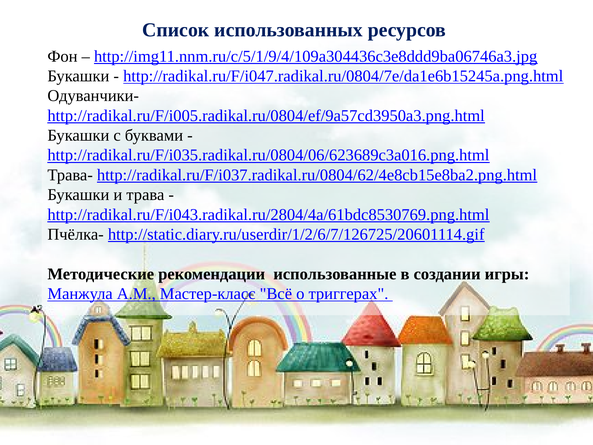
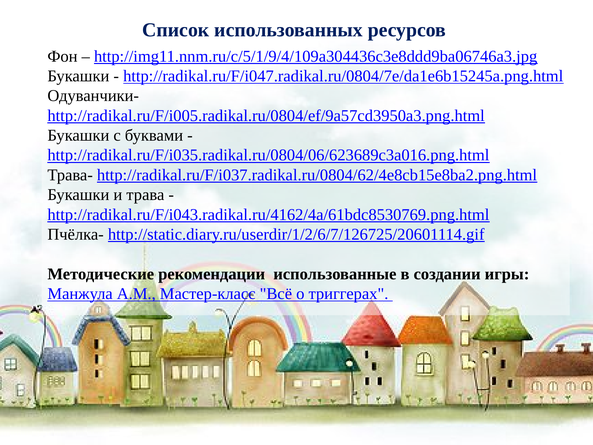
http://radikal.ru/F/i043.radikal.ru/2804/4a/61bdc8530769.png.html: http://radikal.ru/F/i043.radikal.ru/2804/4a/61bdc8530769.png.html -> http://radikal.ru/F/i043.radikal.ru/4162/4a/61bdc8530769.png.html
